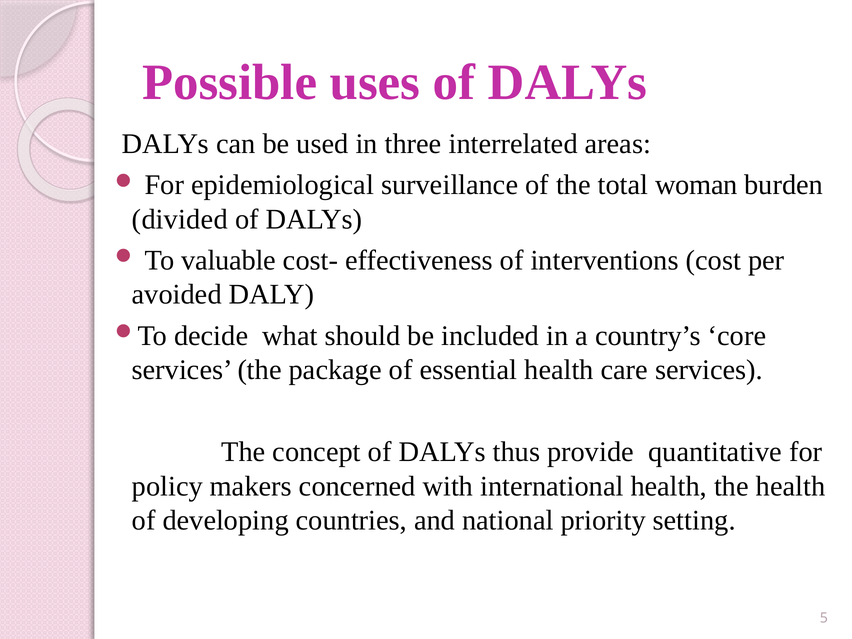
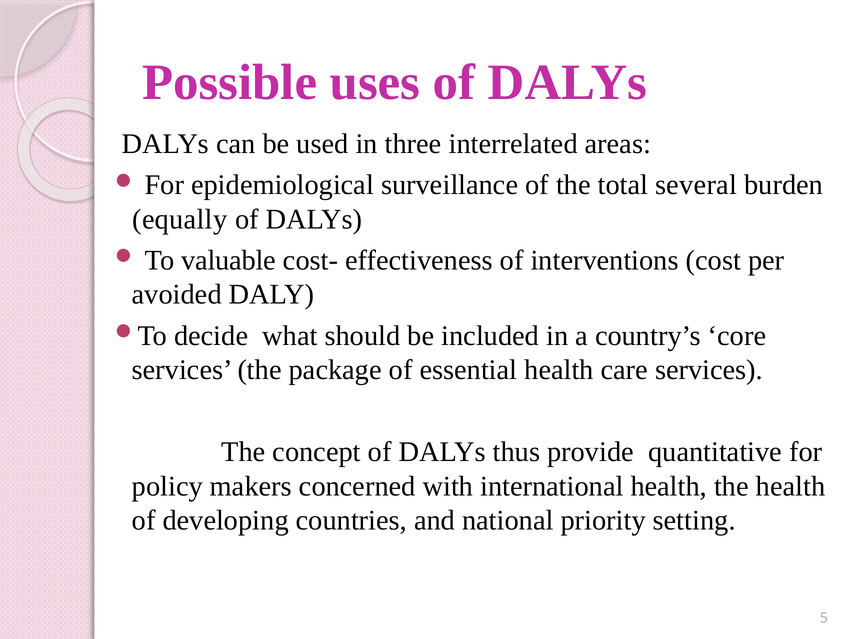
woman: woman -> several
divided: divided -> equally
